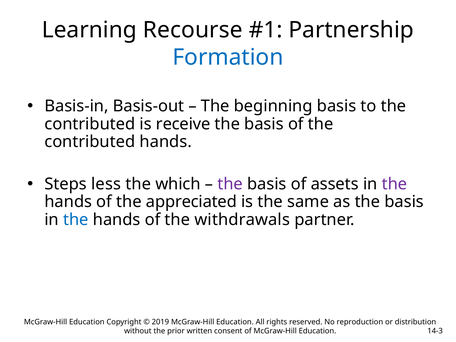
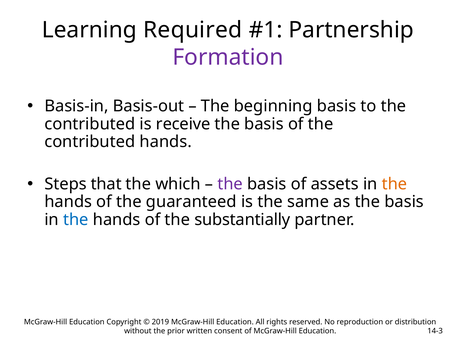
Recourse: Recourse -> Required
Formation colour: blue -> purple
less: less -> that
the at (394, 184) colour: purple -> orange
appreciated: appreciated -> guaranteed
withdrawals: withdrawals -> substantially
